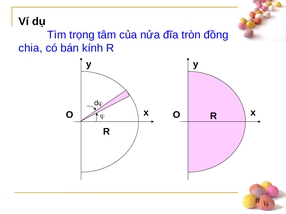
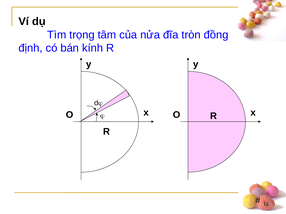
chia: chia -> định
